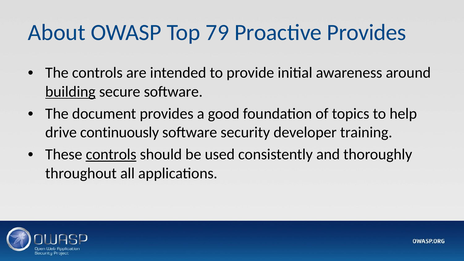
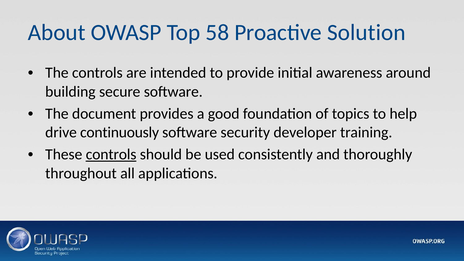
79: 79 -> 58
Proactive Provides: Provides -> Solution
building underline: present -> none
